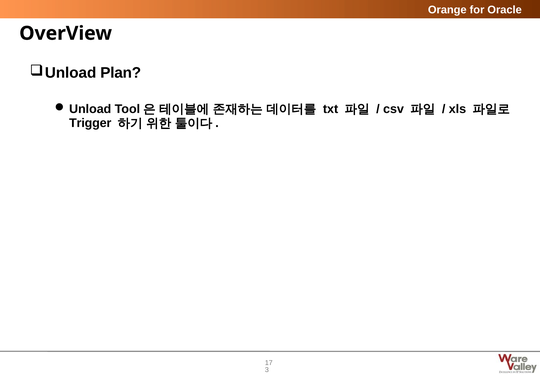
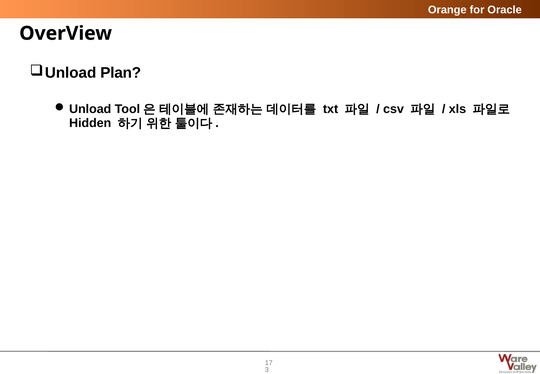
Trigger: Trigger -> Hidden
